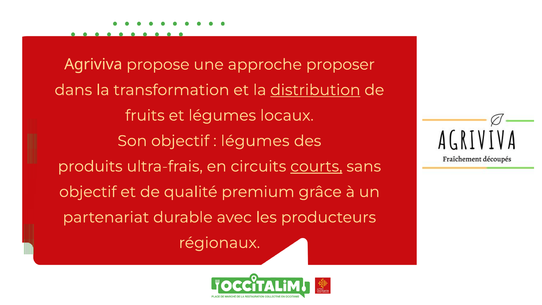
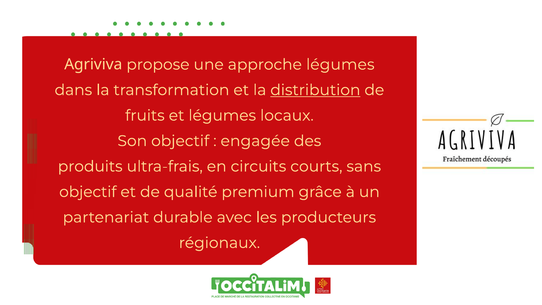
approche proposer: proposer -> légumes
légumes at (255, 141): légumes -> engagée
courts underline: present -> none
